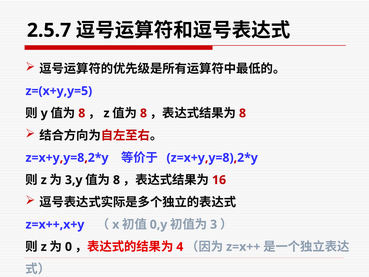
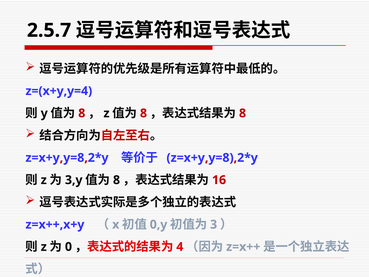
z=(x+y,y=5: z=(x+y,y=5 -> z=(x+y,y=4
